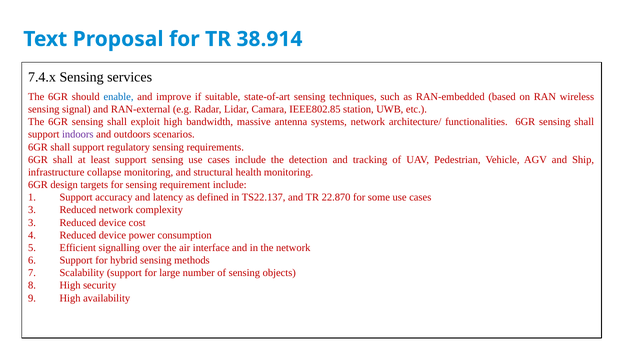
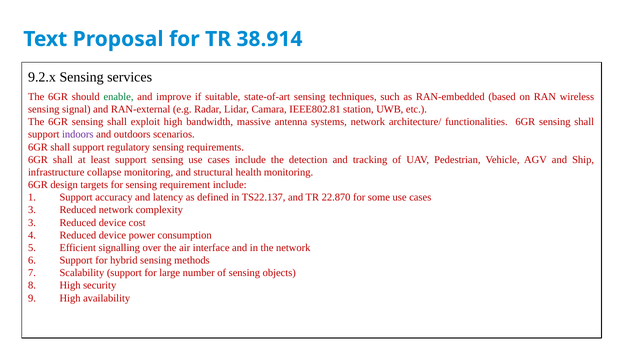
7.4.x: 7.4.x -> 9.2.x
enable colour: blue -> green
IEEE802.85: IEEE802.85 -> IEEE802.81
